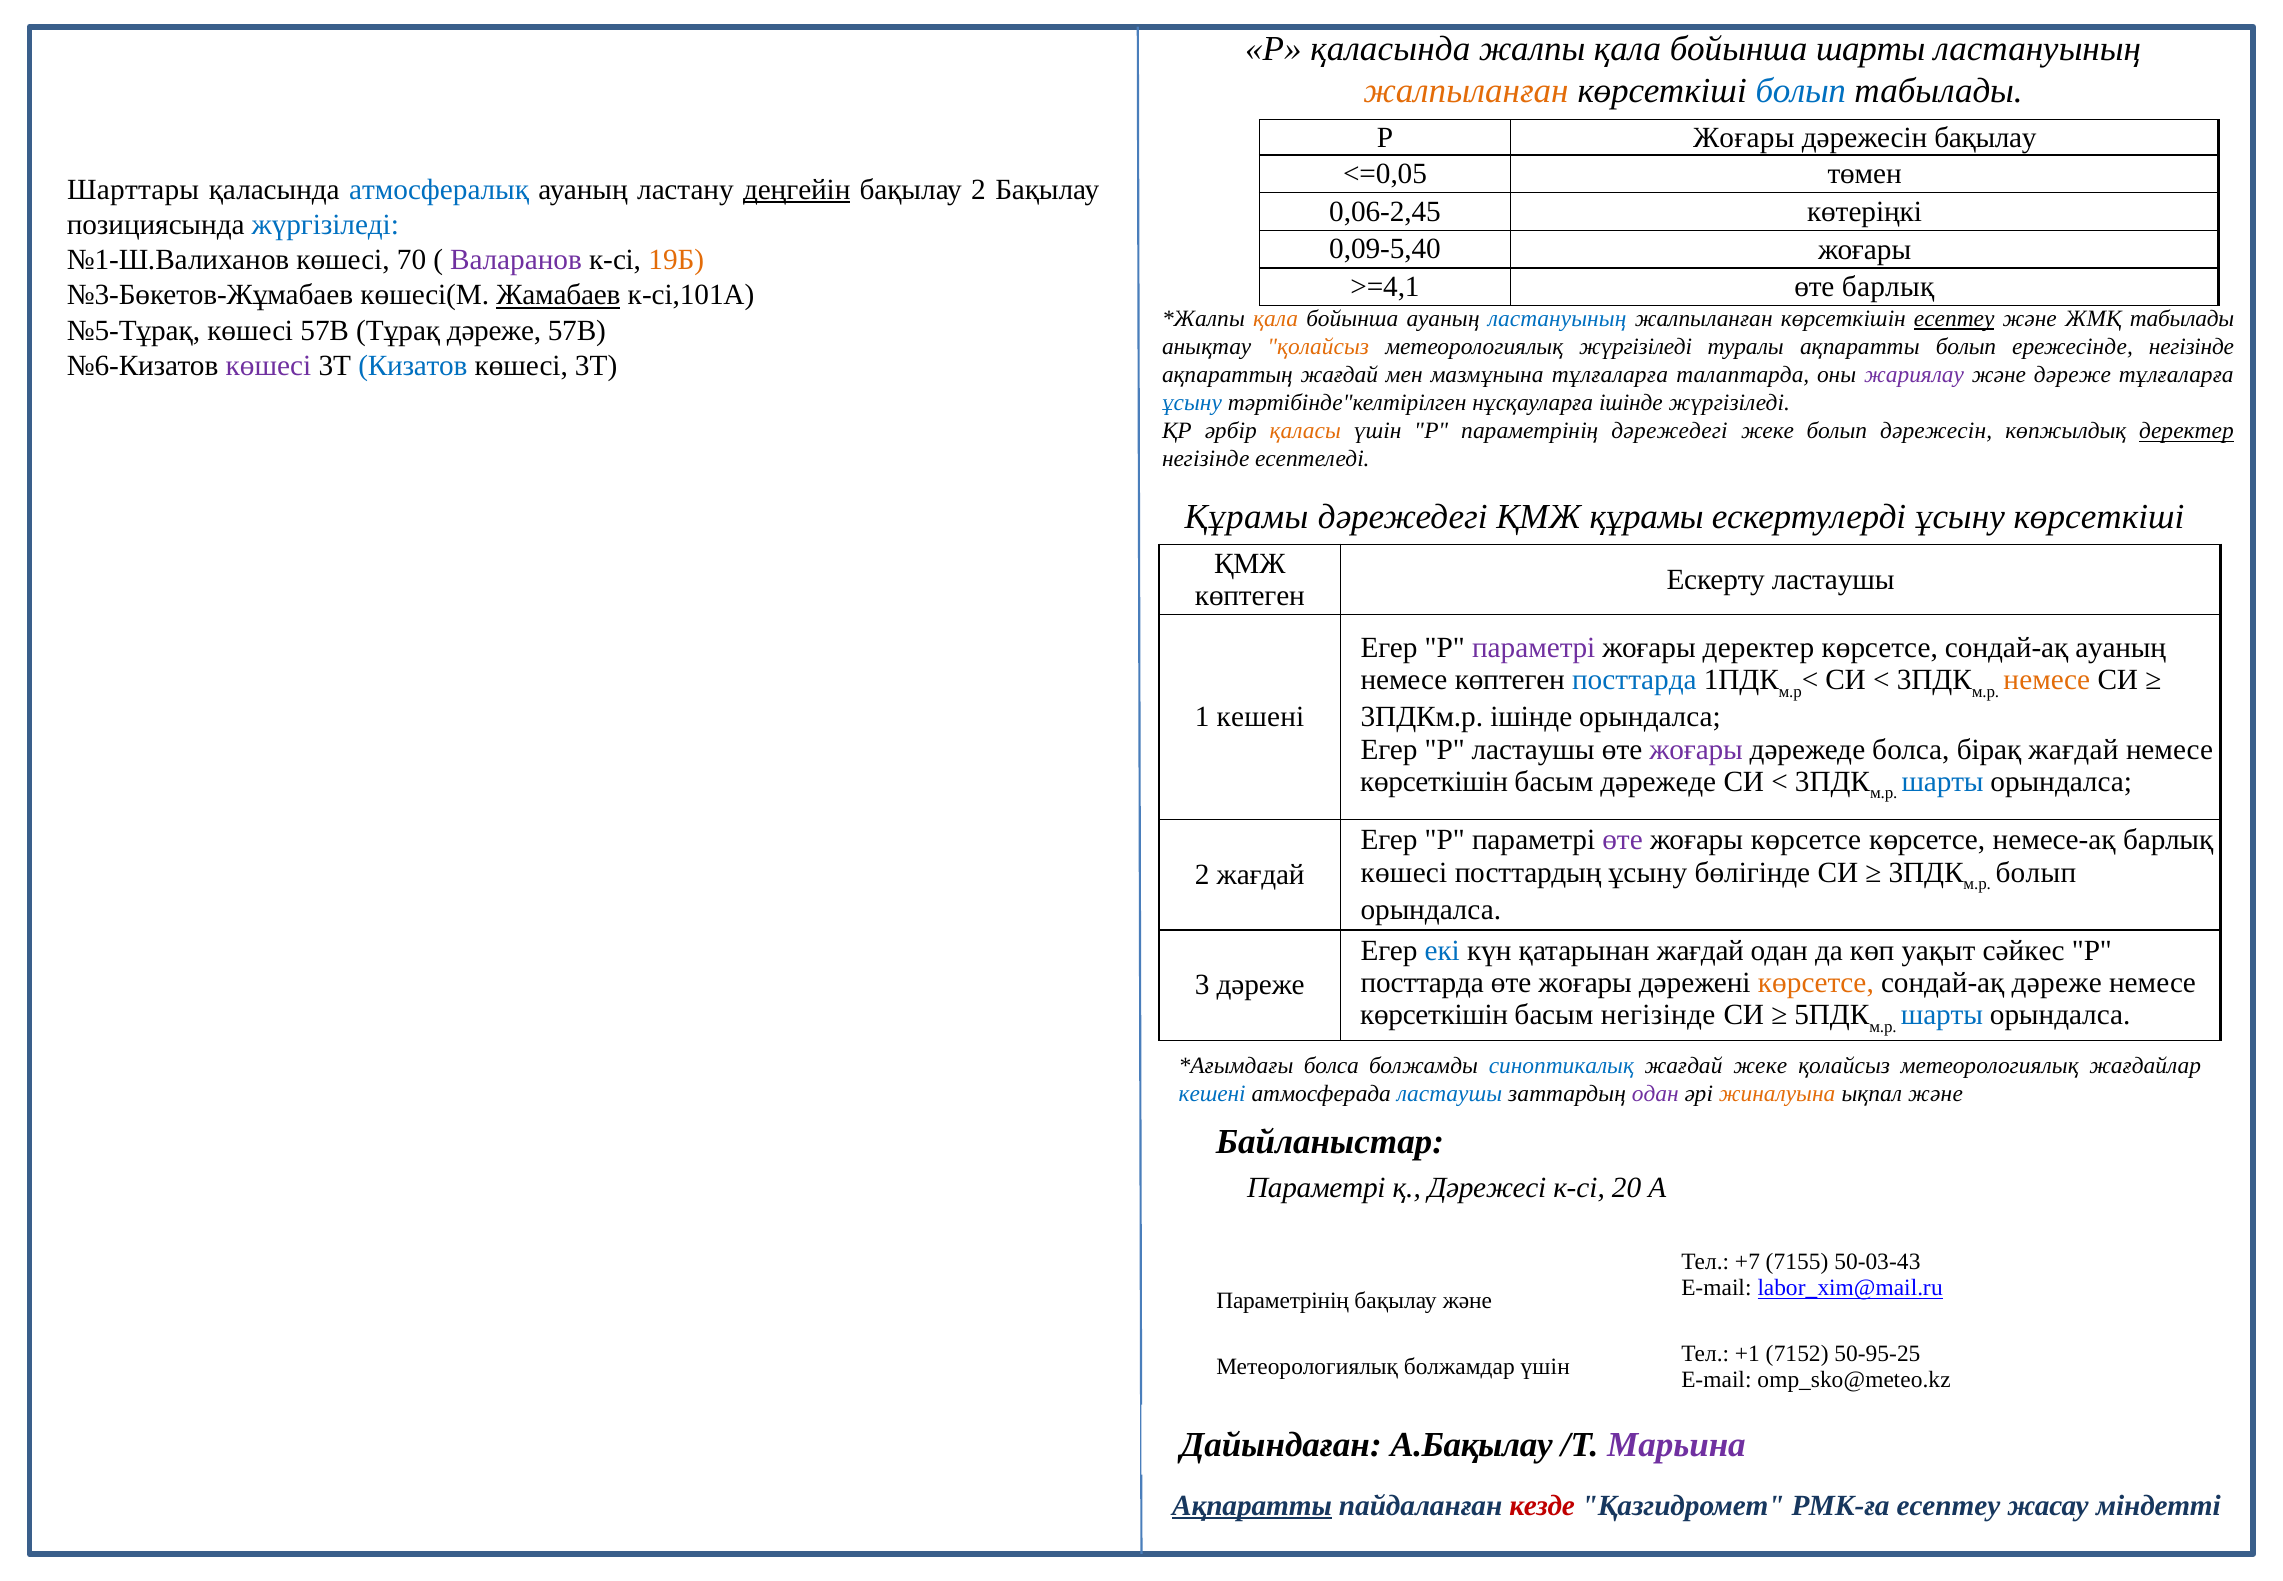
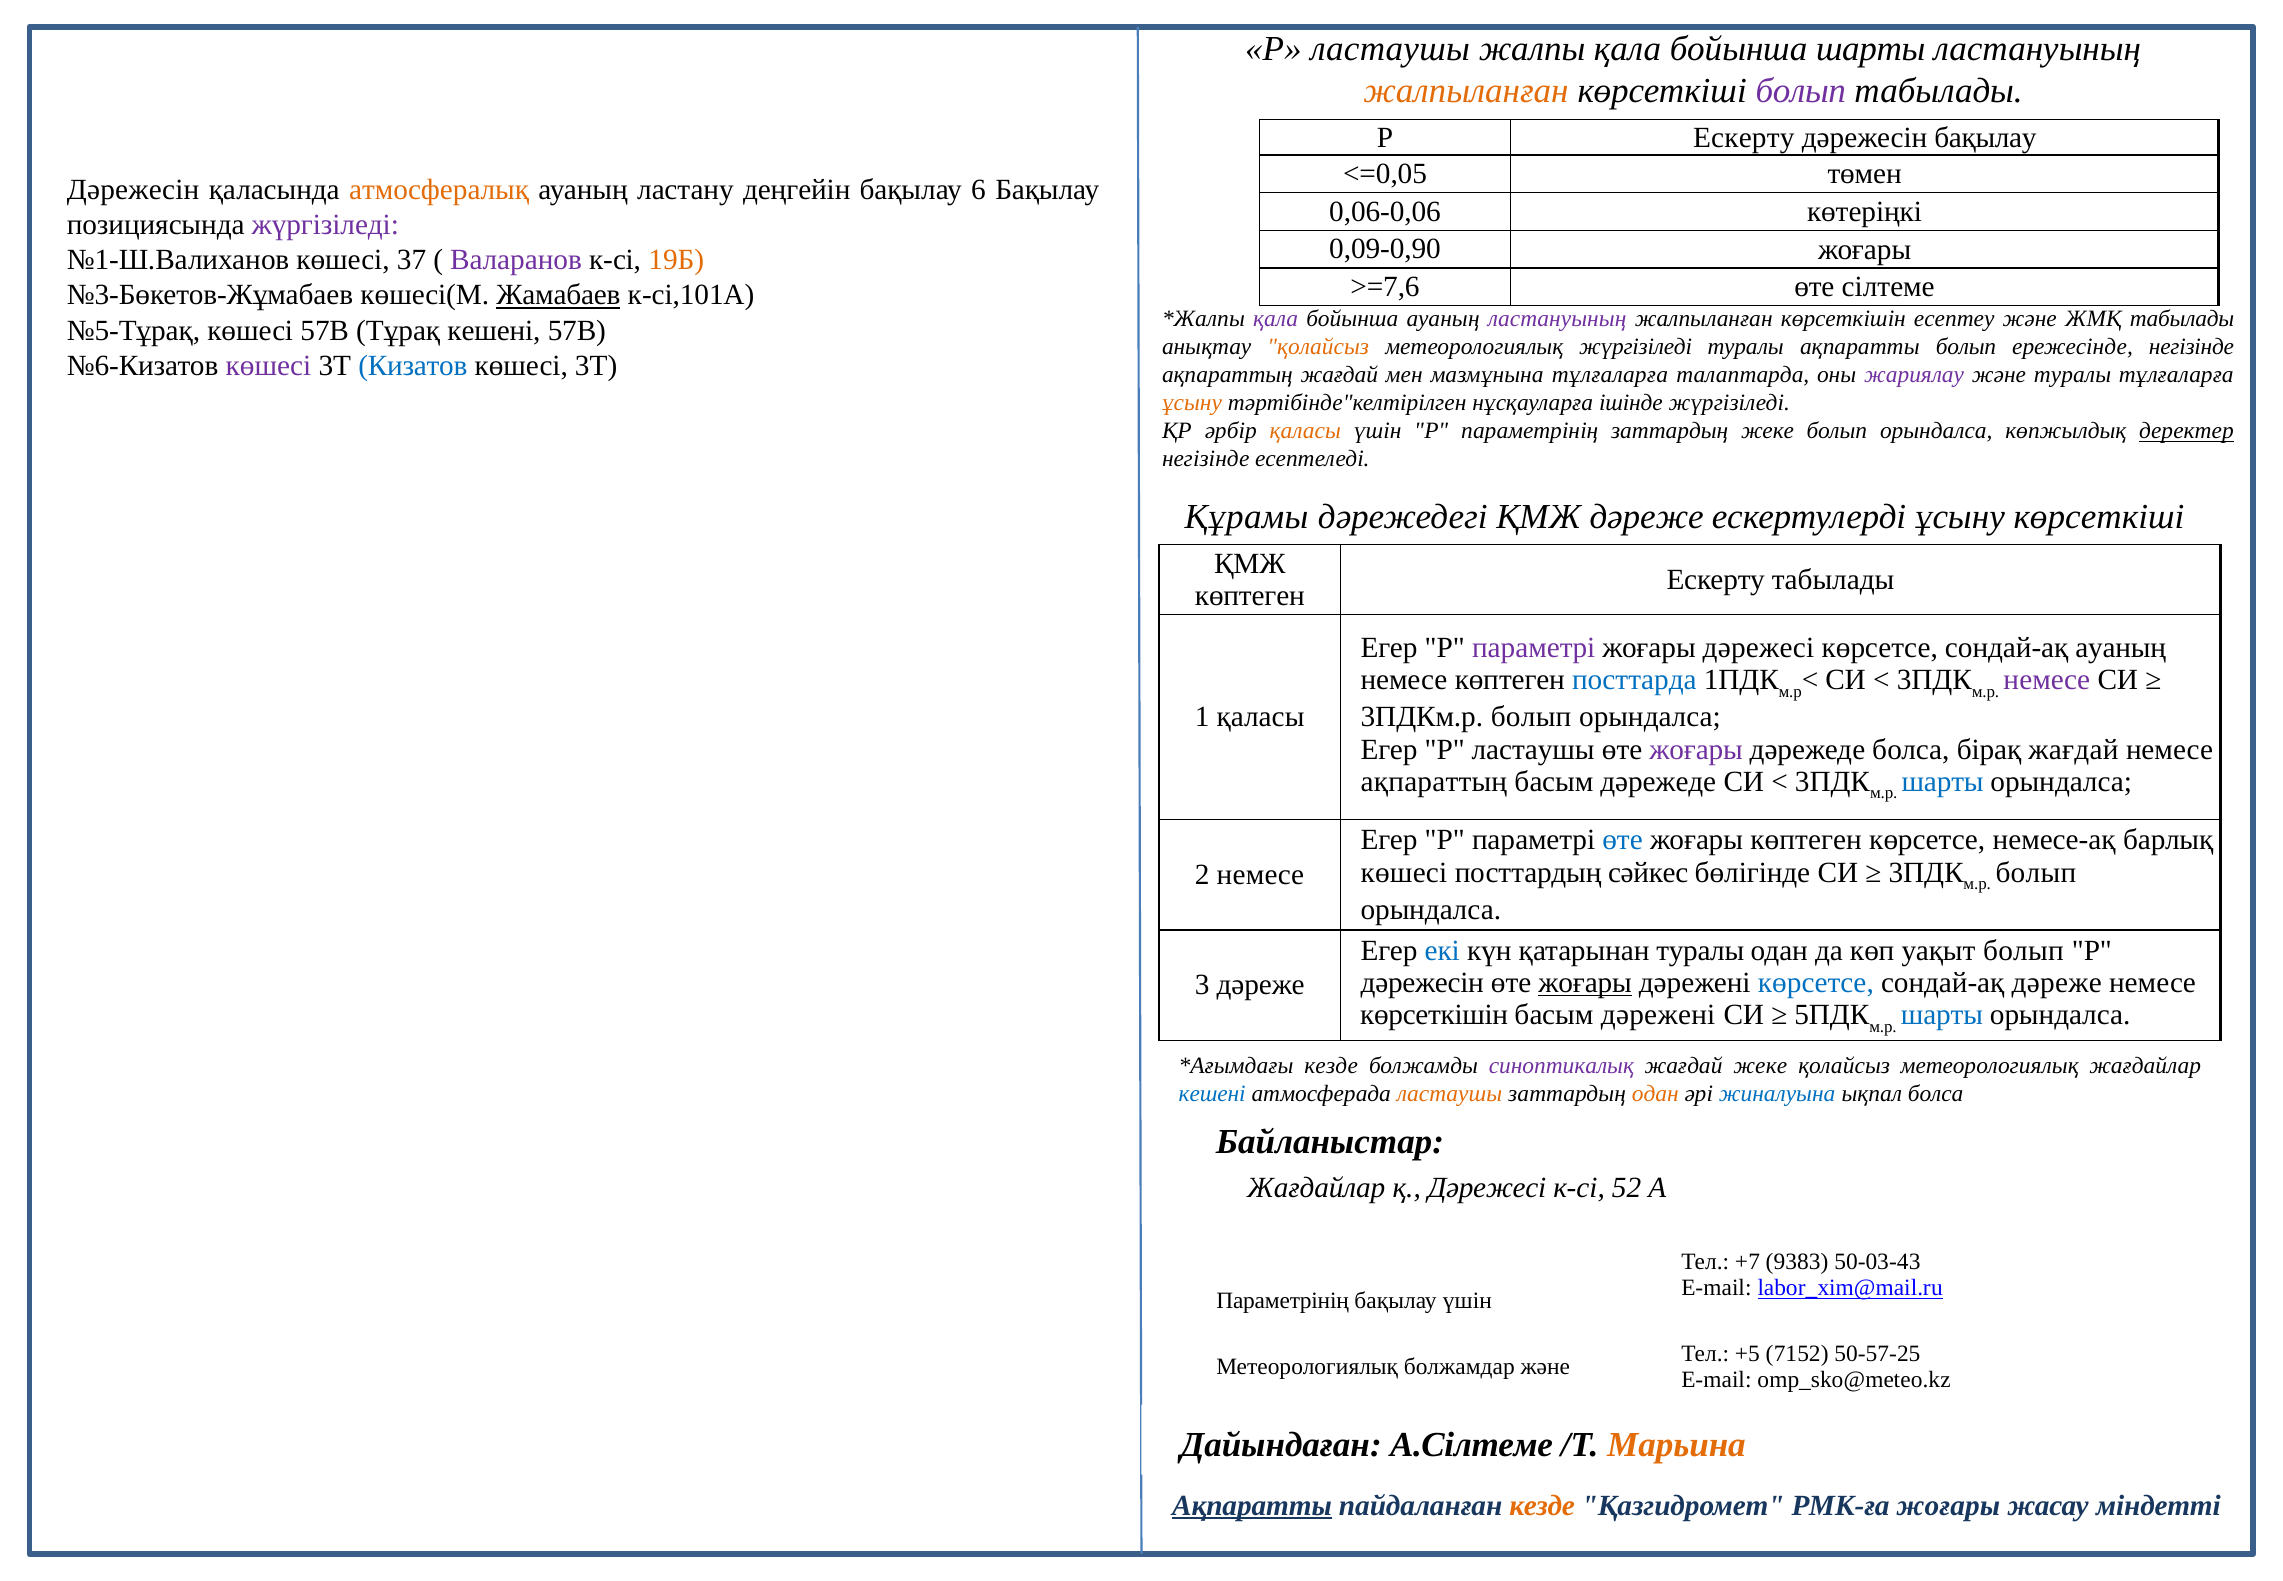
Р қаласында: қаласында -> ластаушы
болып at (1801, 91) colour: blue -> purple
Р Жоғары: Жоғары -> Ескерту
Шарттары at (133, 190): Шарттары -> Дәрежесін
атмосфералық colour: blue -> orange
деңгейін underline: present -> none
бақылау 2: 2 -> 6
0,06-2,45: 0,06-2,45 -> 0,06-0,06
жүргізіледі at (325, 225) colour: blue -> purple
0,09-5,40: 0,09-5,40 -> 0,09-0,90
70: 70 -> 37
>=4,1: >=4,1 -> >=7,6
өте барлық: барлық -> сілтеме
қала at (1276, 319) colour: orange -> purple
ластануының at (1557, 319) colour: blue -> purple
есептеу at (1954, 319) underline: present -> none
Тұрақ дәреже: дәреже -> кешені
және дәреже: дәреже -> туралы
ұсыну at (1192, 403) colour: blue -> orange
параметрінің дәрежедегі: дәрежедегі -> заттардың
жеке болып дәрежесін: дәрежесін -> орындалса
ҚМЖ құрамы: құрамы -> дәреже
Ескерту ластаушы: ластаушы -> табылады
жоғары деректер: деректер -> дәрежесі
немесе at (2047, 680) colour: orange -> purple
1 кешені: кешені -> қаласы
3ПДКм.р ішінде: ішінде -> болып
көрсеткішін at (1434, 782): көрсеткішін -> ақпараттың
өте at (1623, 840) colour: purple -> blue
жоғары көрсетсе: көрсетсе -> көптеген
посттардың ұсыну: ұсыну -> сәйкес
2 жағдай: жағдай -> немесе
қатарынан жағдай: жағдай -> туралы
уақыт сәйкес: сәйкес -> болып
посттарда at (1422, 983): посттарда -> дәрежесін
жоғары at (1585, 983) underline: none -> present
көрсетсе at (1816, 983) colour: orange -> blue
басым негізінде: негізінде -> дәрежені
болса at (1331, 1065): болса -> кезде
синоптикалық colour: blue -> purple
ластаушы at (1450, 1093) colour: blue -> orange
одан at (1655, 1093) colour: purple -> orange
жиналуына colour: orange -> blue
ықпал және: және -> болса
Параметрі at (1316, 1188): Параметрі -> Жағдайлар
20: 20 -> 52
7155: 7155 -> 9383
бақылау және: және -> үшін
+1: +1 -> +5
50-95-25: 50-95-25 -> 50-57-25
болжамдар үшін: үшін -> және
А.Бақылау: А.Бақылау -> А.Сілтеме
Марьина colour: purple -> orange
кезде at (1542, 1505) colour: red -> orange
РМК-ға есептеу: есептеу -> жоғары
